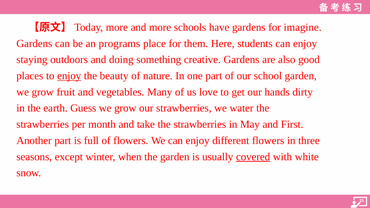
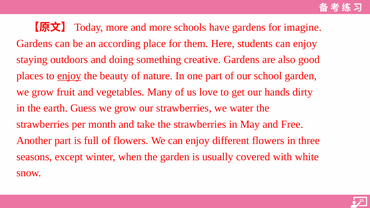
programs: programs -> according
First: First -> Free
covered underline: present -> none
